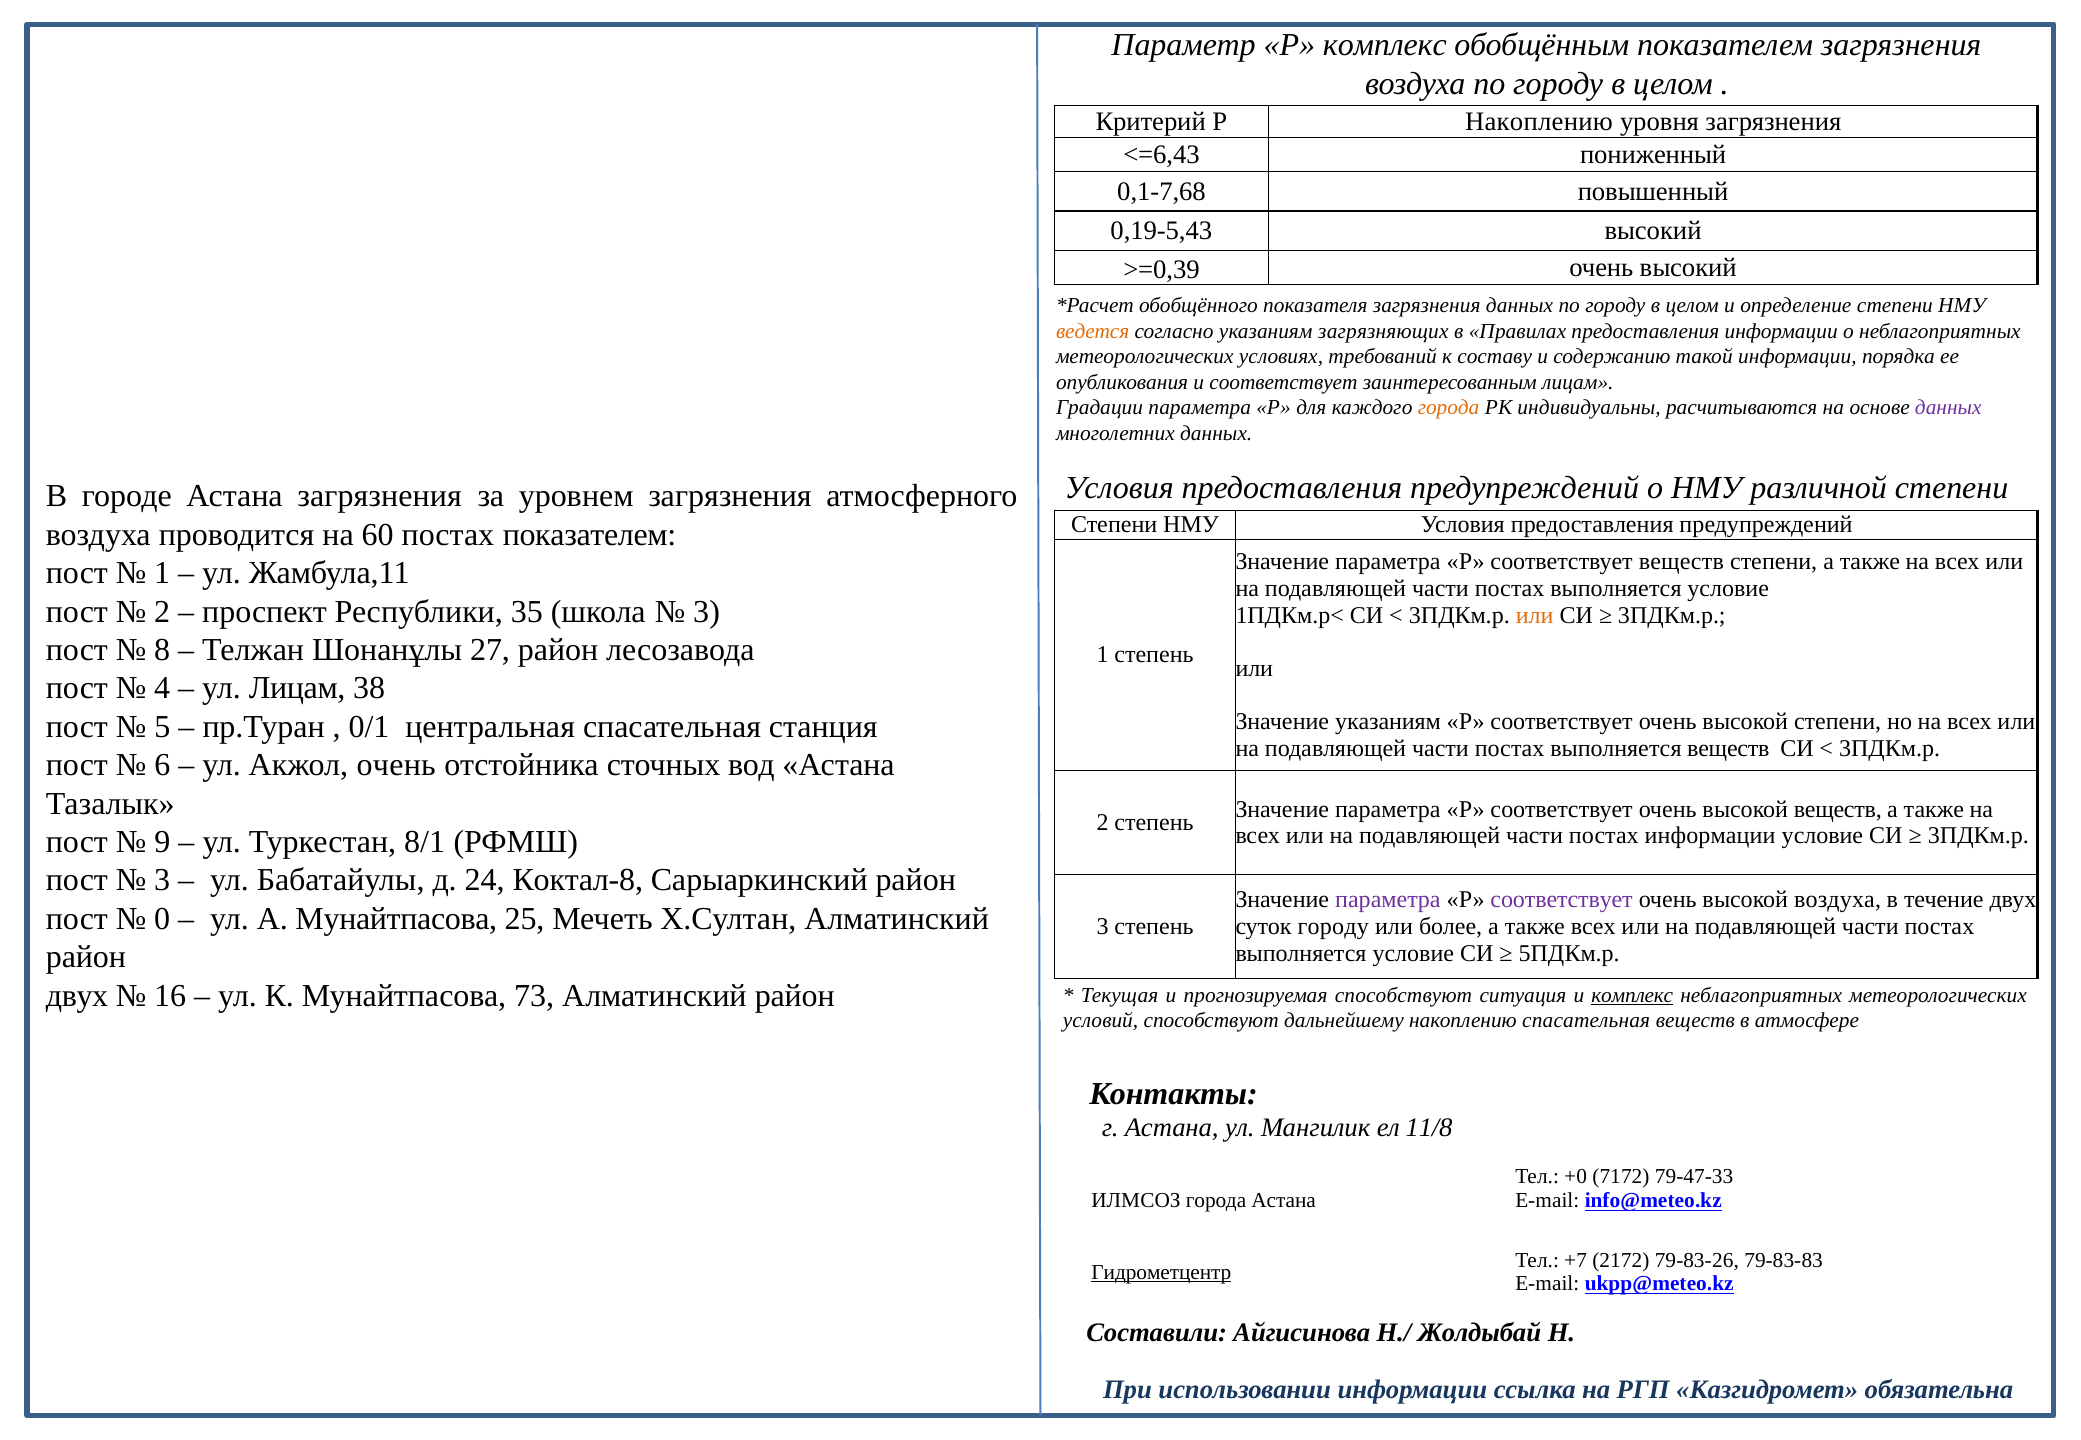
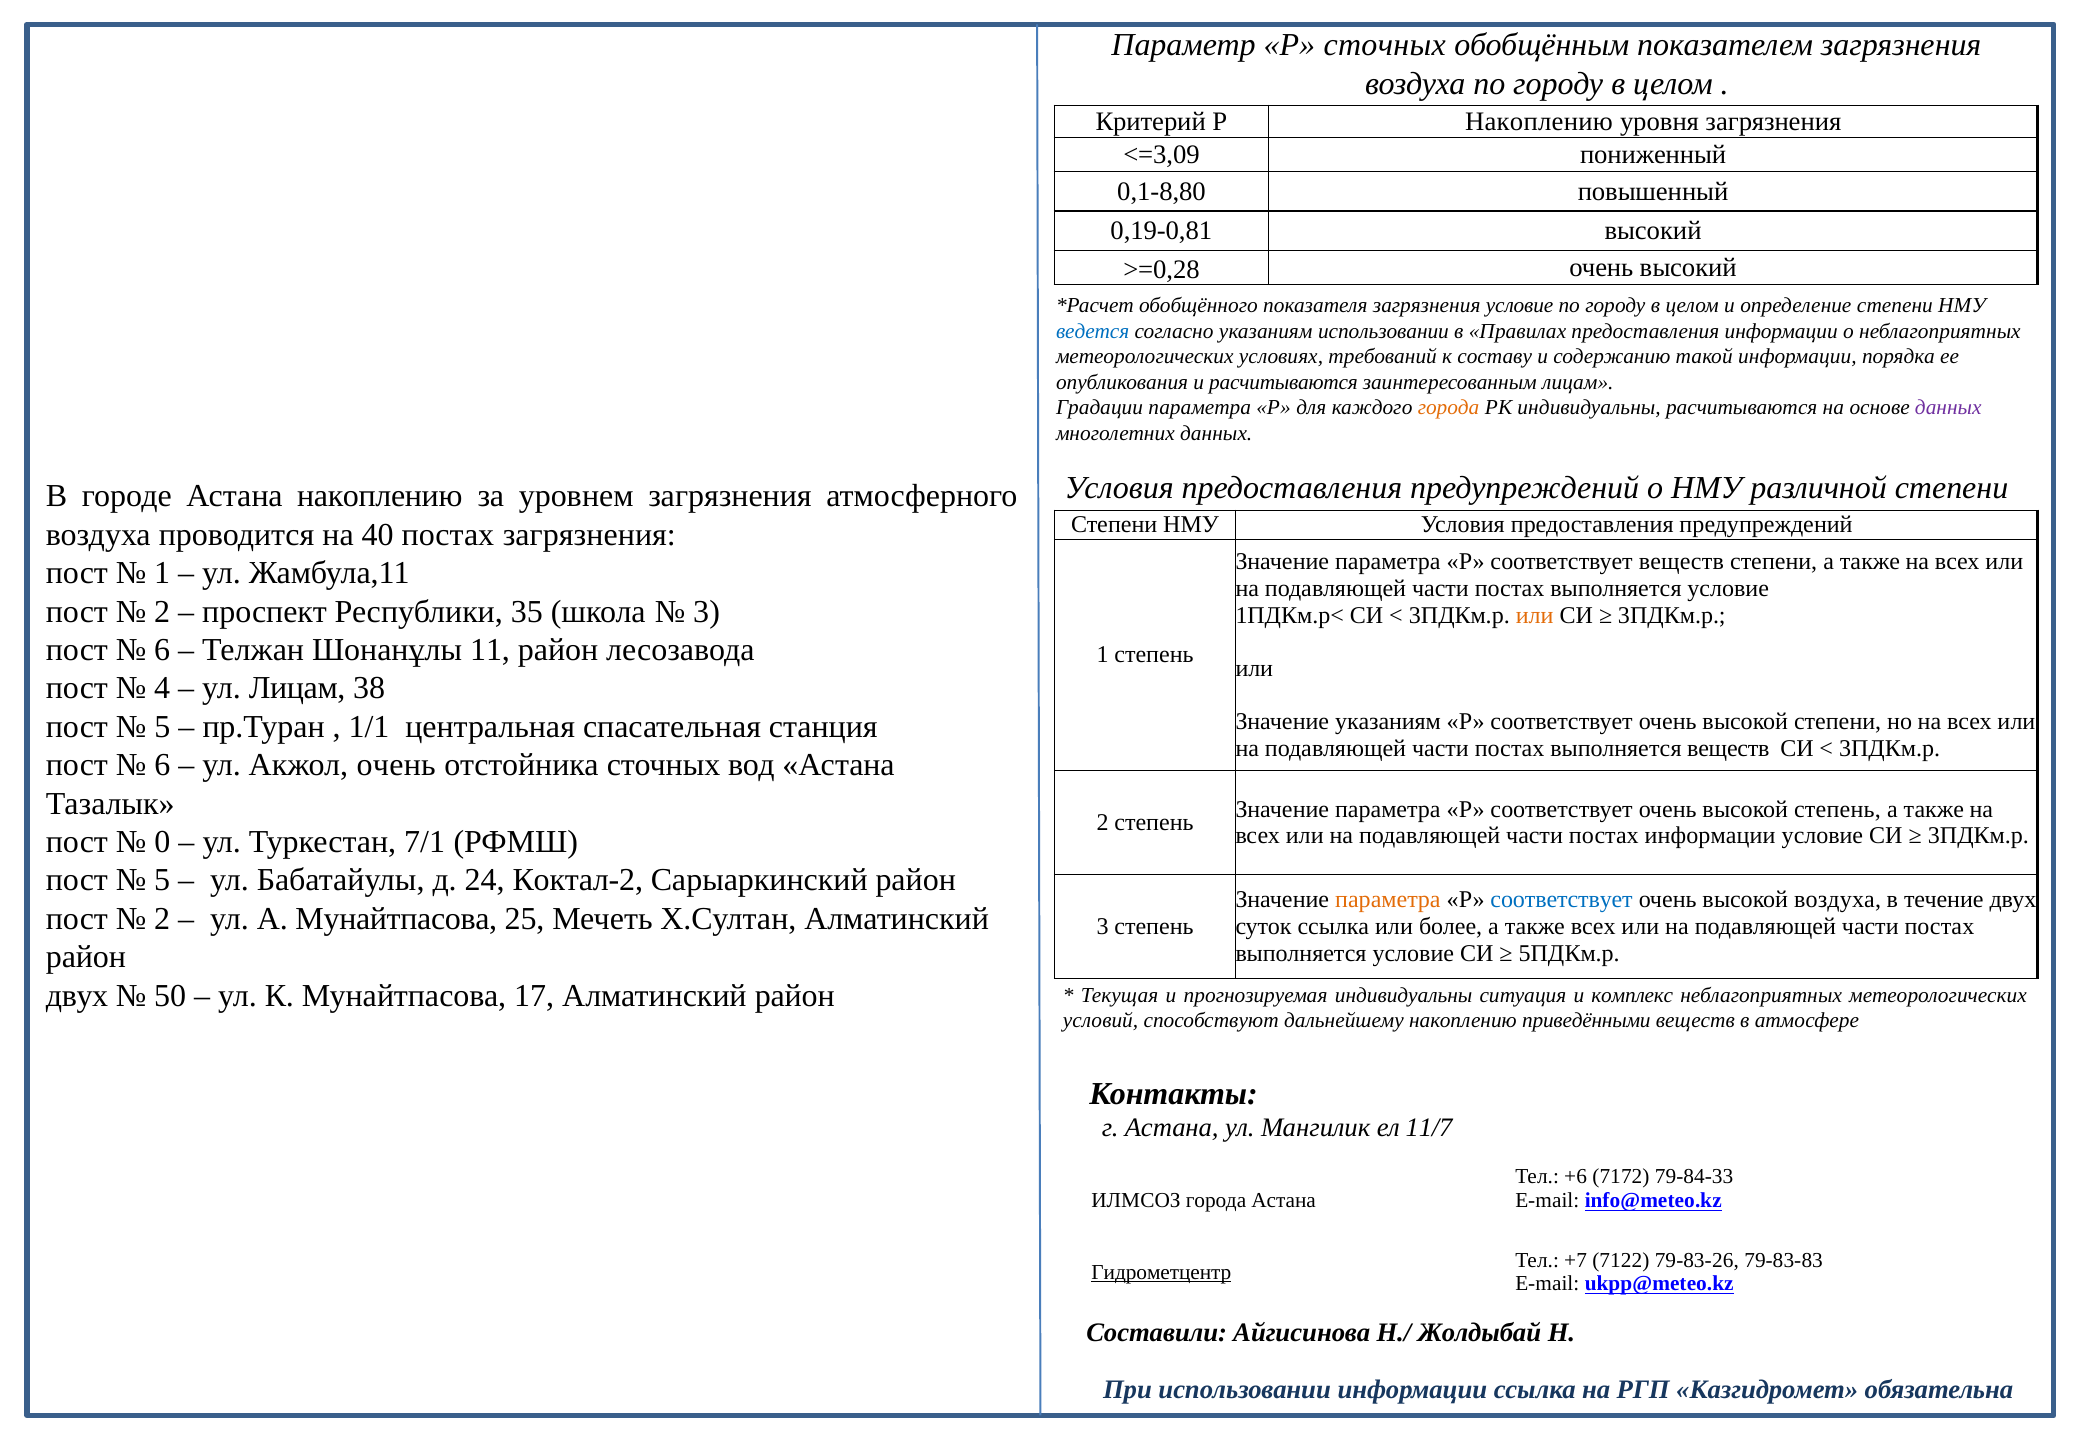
Р комплекс: комплекс -> сточных
<=6,43: <=6,43 -> <=3,09
0,1-7,68: 0,1-7,68 -> 0,1-8,80
0,19-5,43: 0,19-5,43 -> 0,19-0,81
>=0,39: >=0,39 -> >=0,28
загрязнения данных: данных -> условие
ведется colour: orange -> blue
указаниям загрязняющих: загрязняющих -> использовании
и соответствует: соответствует -> расчитываются
Астана загрязнения: загрязнения -> накоплению
60: 60 -> 40
постах показателем: показателем -> загрязнения
8 at (162, 650): 8 -> 6
27: 27 -> 11
0/1: 0/1 -> 1/1
высокой веществ: веществ -> степень
9: 9 -> 0
8/1: 8/1 -> 7/1
3 at (162, 881): 3 -> 5
Коктал-8: Коктал-8 -> Коктал-2
параметра at (1388, 900) colour: purple -> orange
соответствует at (1562, 900) colour: purple -> blue
0 at (162, 919): 0 -> 2
суток городу: городу -> ссылка
16: 16 -> 50
73: 73 -> 17
прогнозируемая способствуют: способствуют -> индивидуальны
комплекс at (1632, 996) underline: present -> none
накоплению спасательная: спасательная -> приведёнными
11/8: 11/8 -> 11/7
+0: +0 -> +6
79-47-33: 79-47-33 -> 79-84-33
2172: 2172 -> 7122
